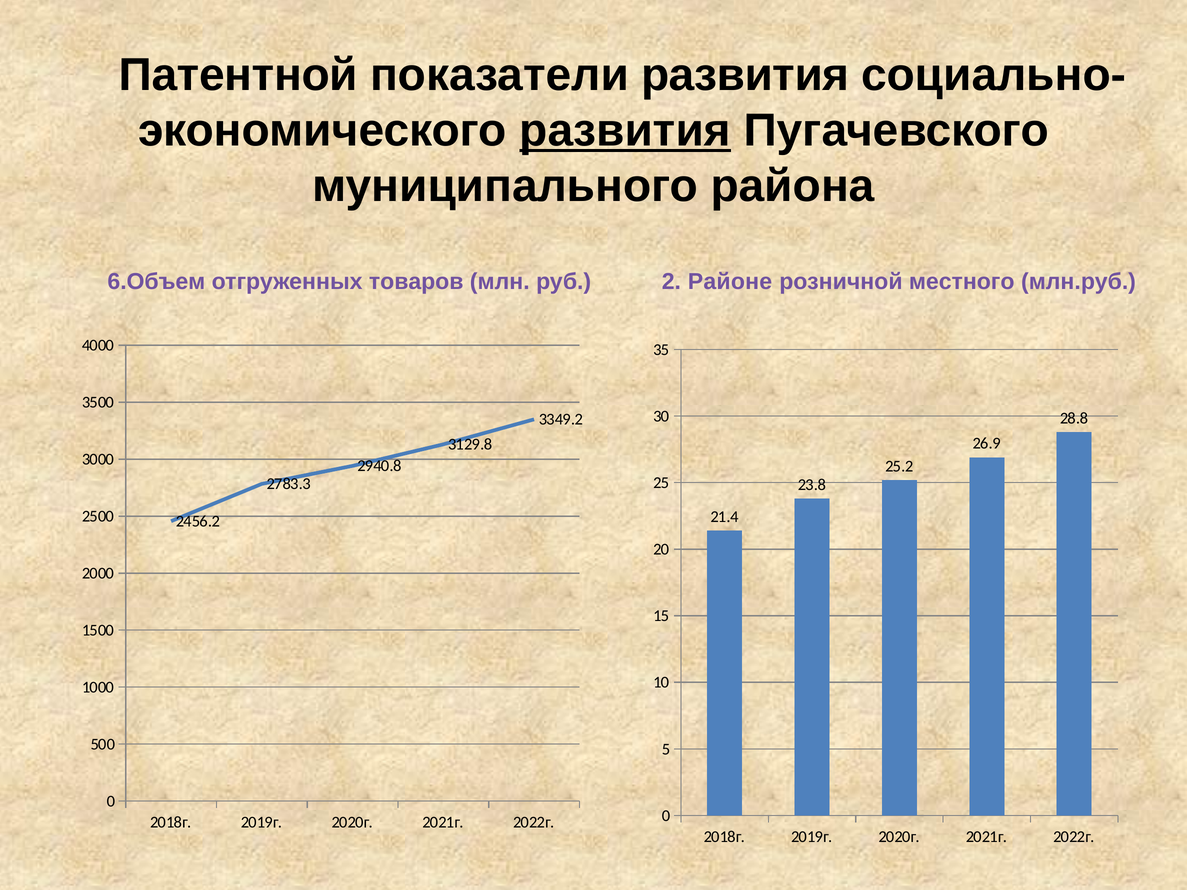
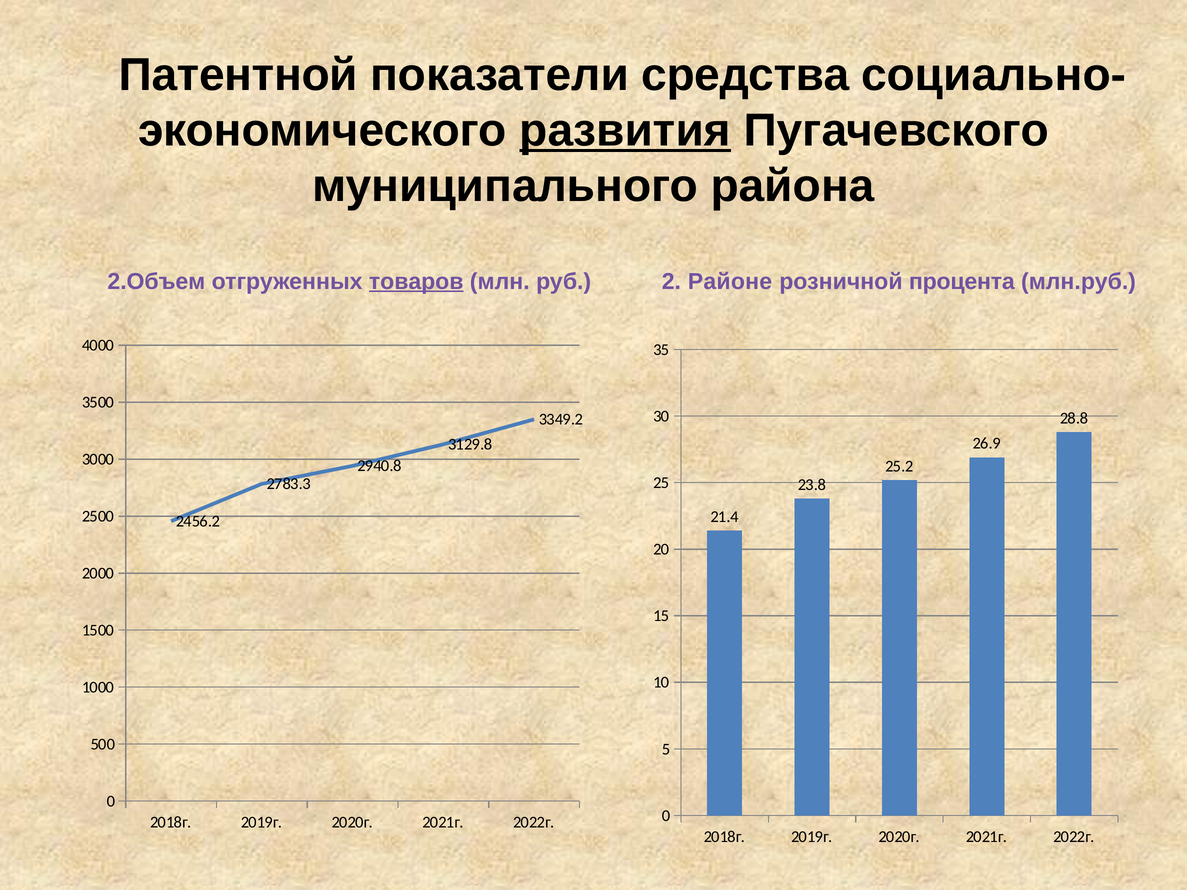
показатели развития: развития -> средства
6.Объем: 6.Объем -> 2.Объем
товаров underline: none -> present
местного: местного -> процента
